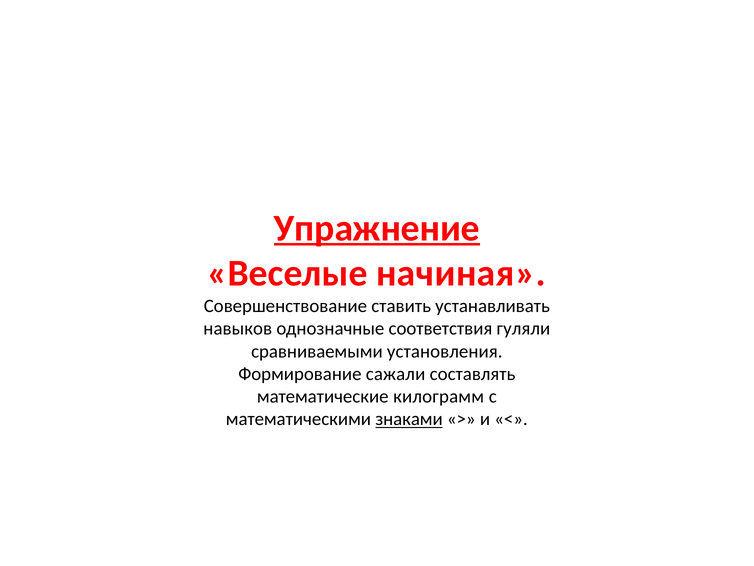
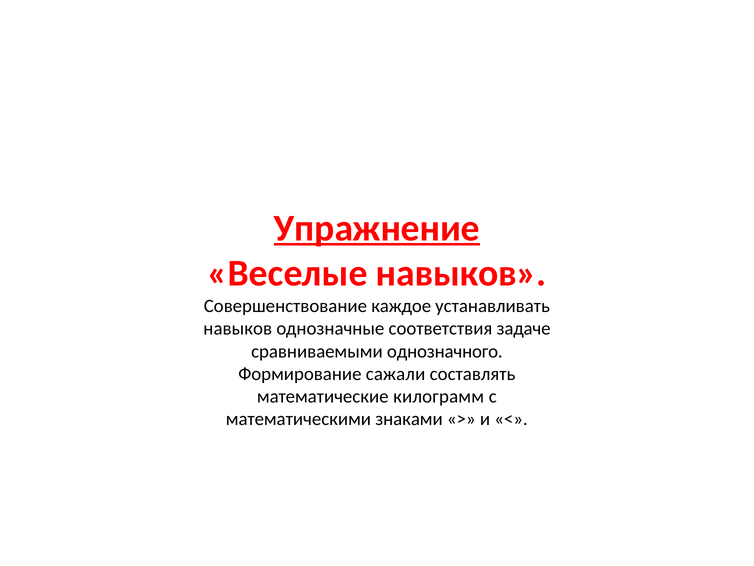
Веселые начиная: начиная -> навыков
ставить: ставить -> каждое
гуляли: гуляли -> задаче
установления: установления -> однозначного
знаками underline: present -> none
